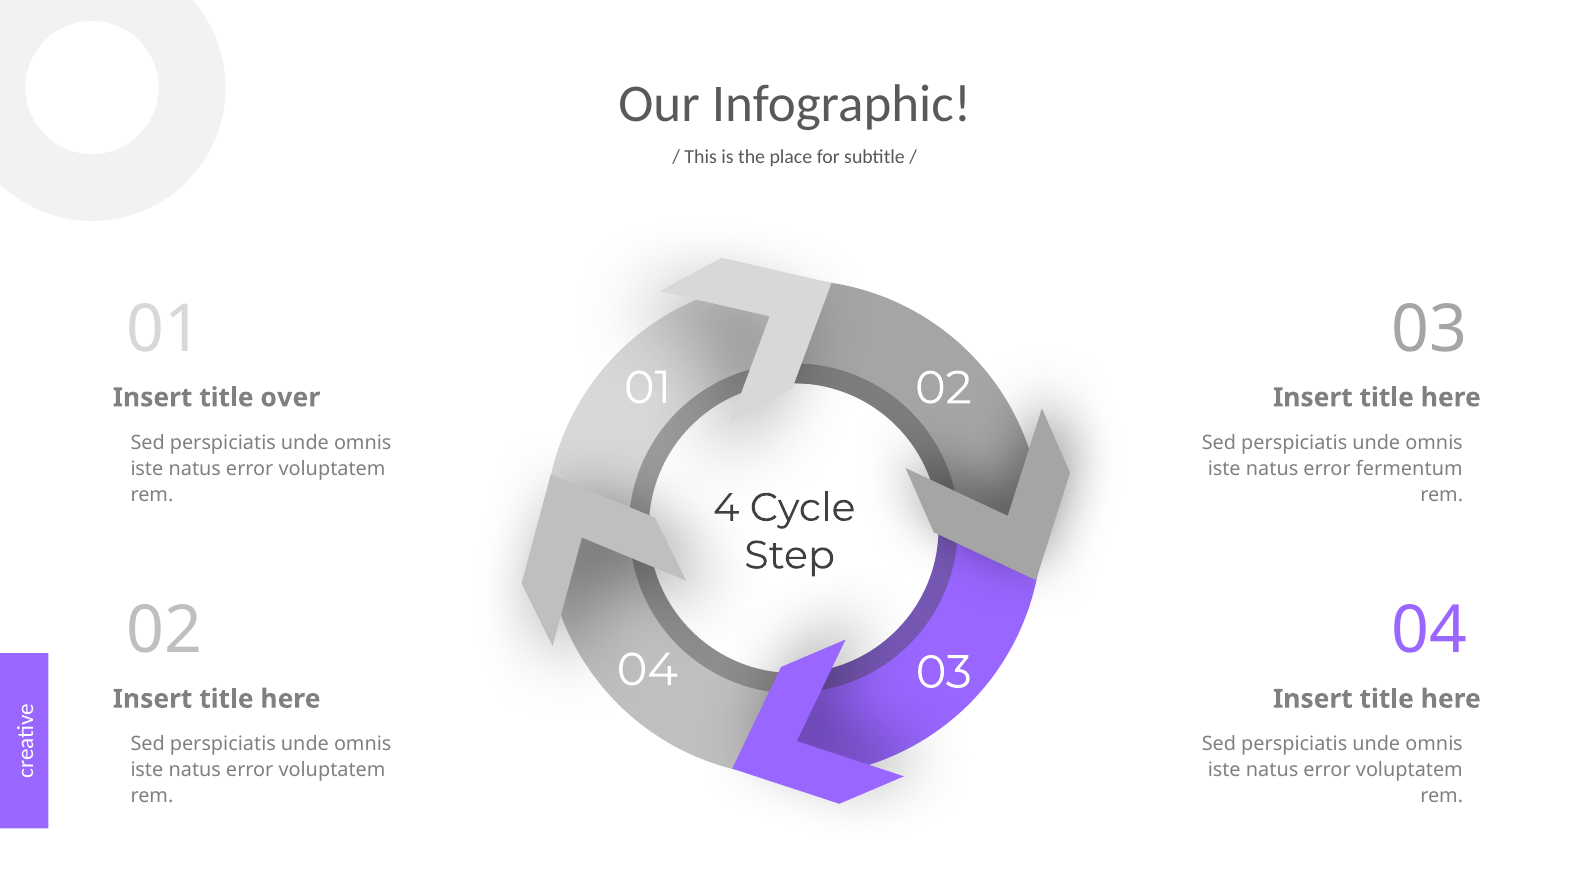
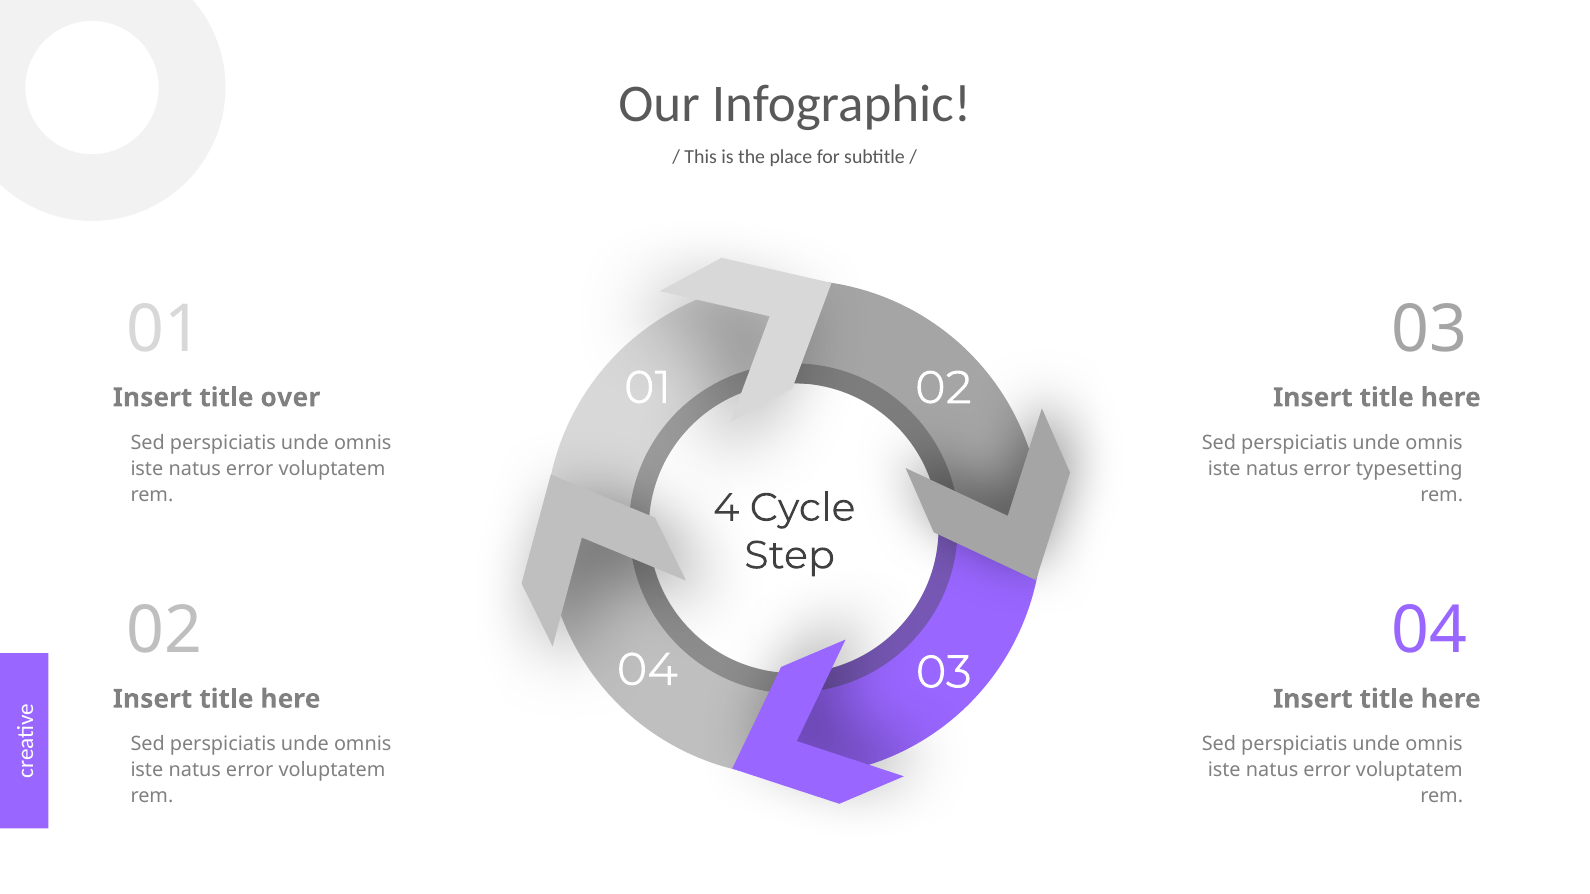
fermentum: fermentum -> typesetting
